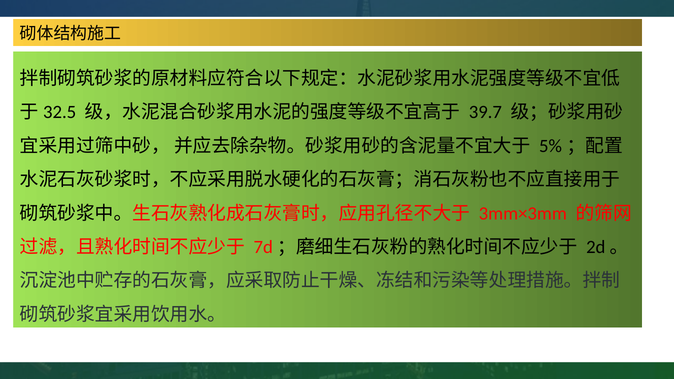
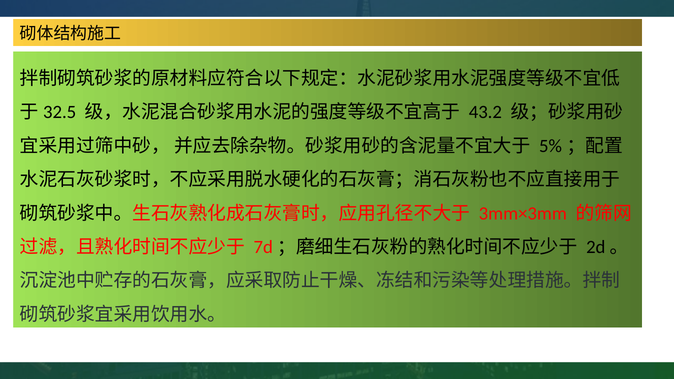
39.7: 39.7 -> 43.2
